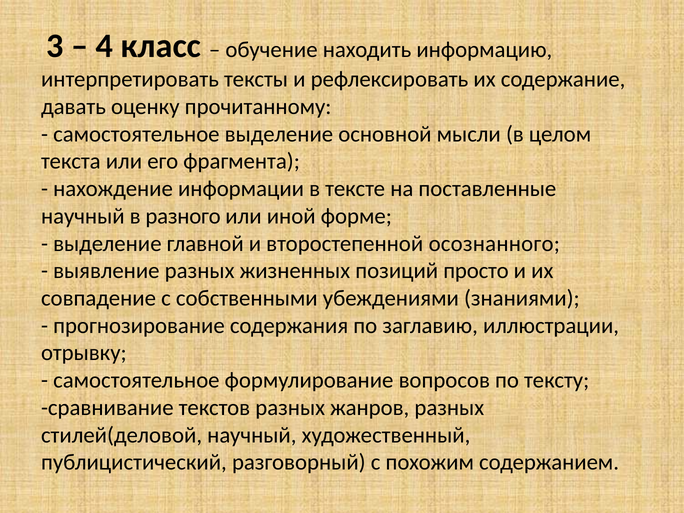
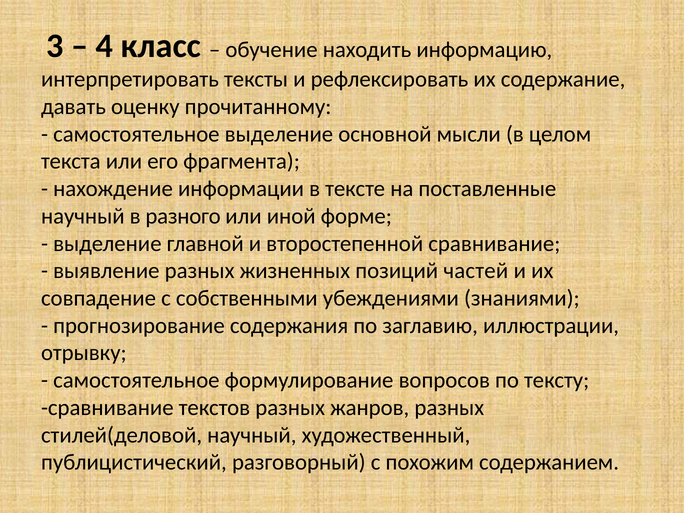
второстепенной осознанного: осознанного -> сравнивание
просто: просто -> частей
